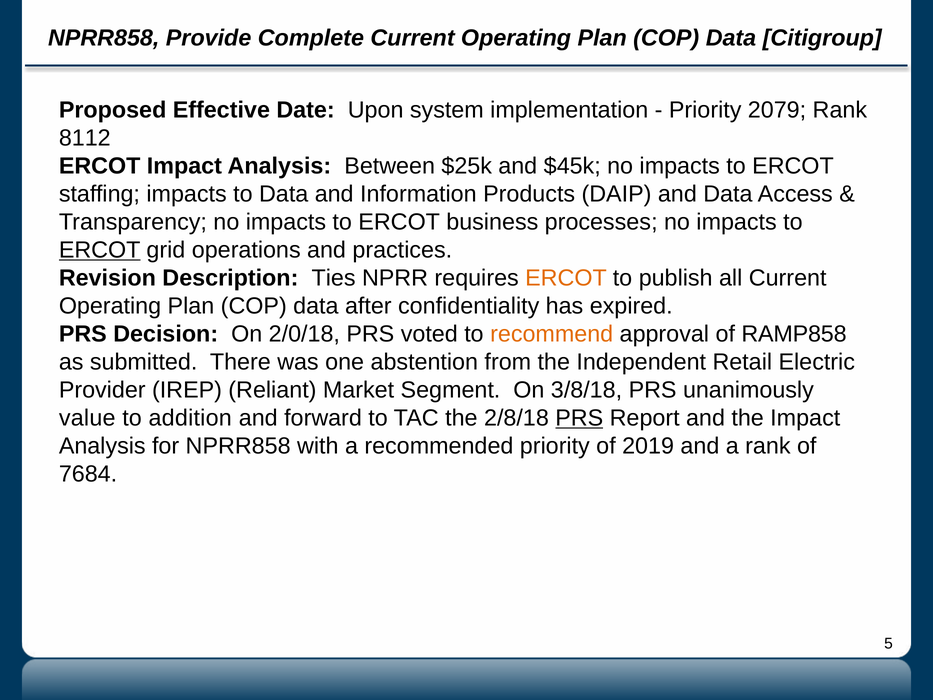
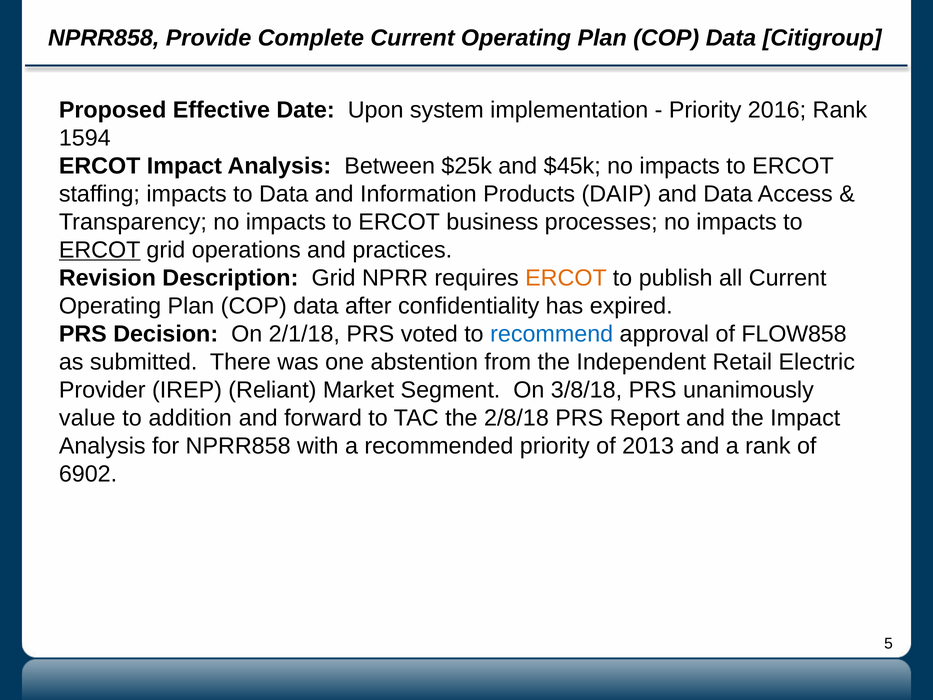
2079: 2079 -> 2016
8112: 8112 -> 1594
Description Ties: Ties -> Grid
2/0/18: 2/0/18 -> 2/1/18
recommend colour: orange -> blue
RAMP858: RAMP858 -> FLOW858
PRS at (579, 418) underline: present -> none
2019: 2019 -> 2013
7684: 7684 -> 6902
